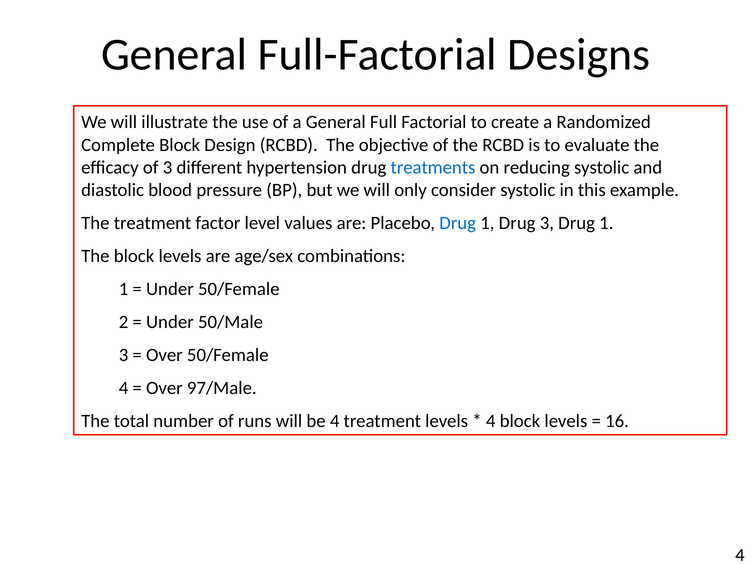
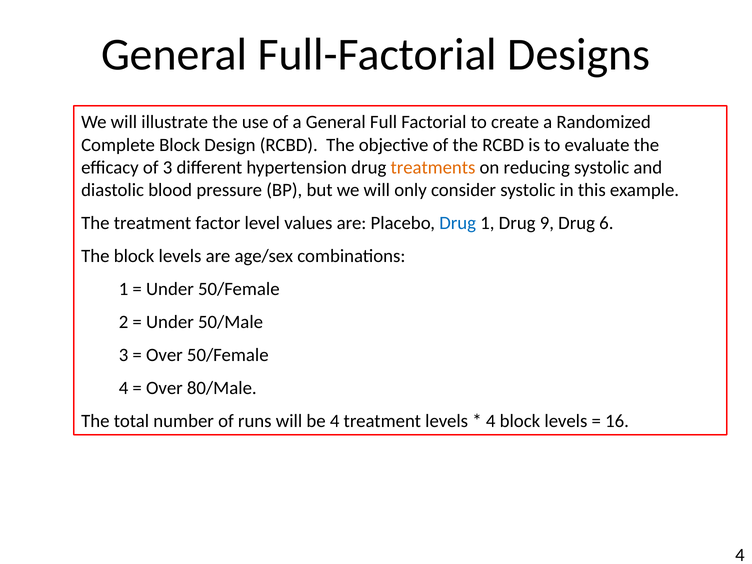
treatments colour: blue -> orange
Drug 3: 3 -> 9
1 at (606, 223): 1 -> 6
97/Male: 97/Male -> 80/Male
